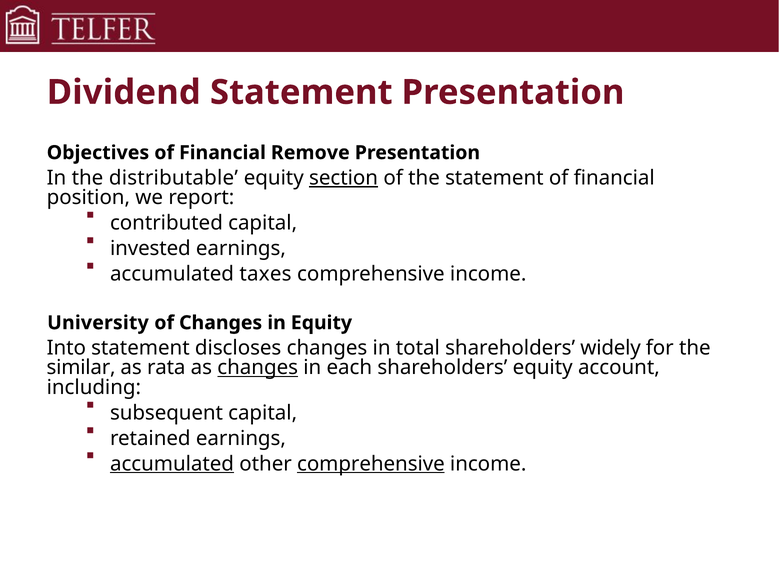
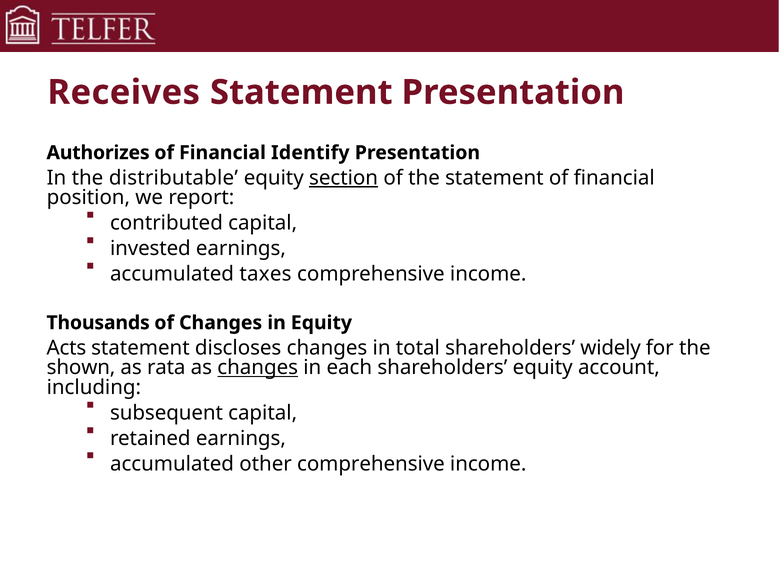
Dividend: Dividend -> Receives
Objectives: Objectives -> Authorizes
Remove: Remove -> Identify
University: University -> Thousands
Into: Into -> Acts
similar: similar -> shown
accumulated at (172, 463) underline: present -> none
comprehensive at (371, 463) underline: present -> none
